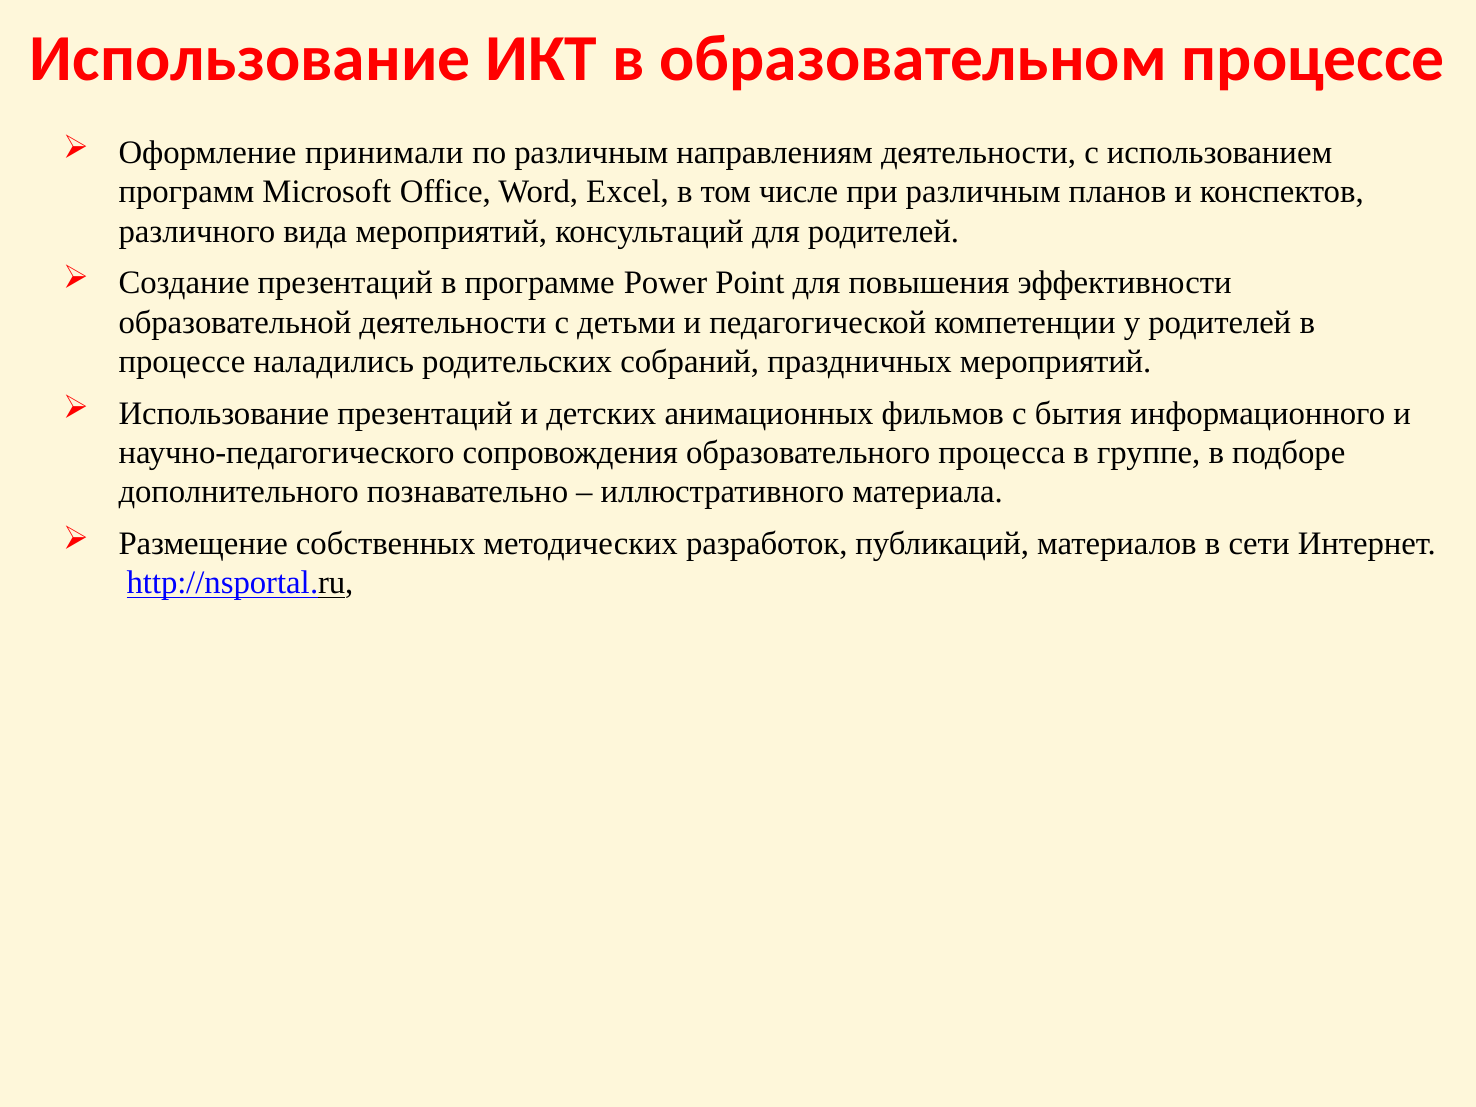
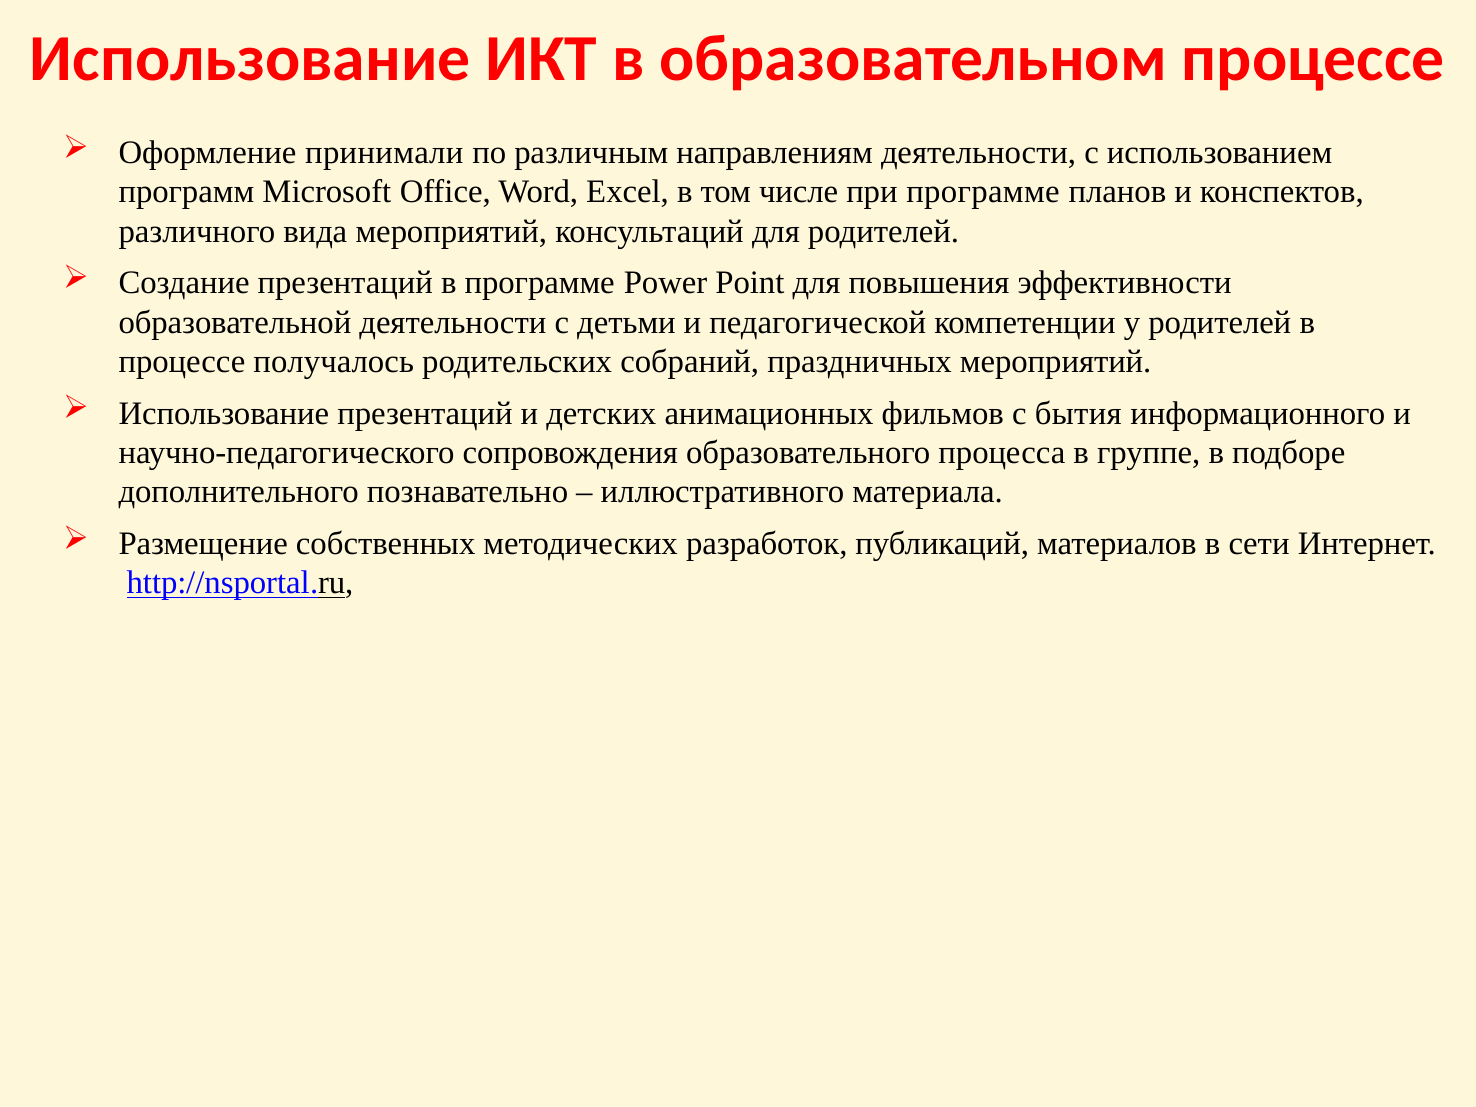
при различным: различным -> программе
наладились: наладились -> получалось
